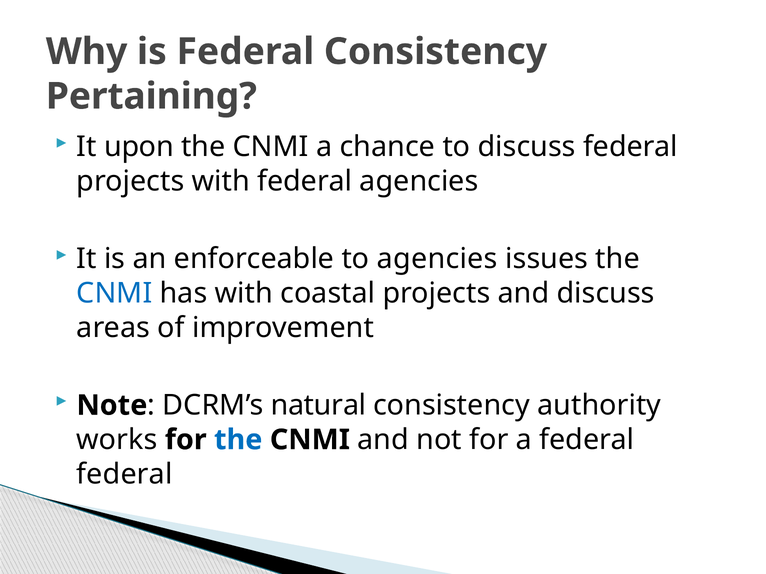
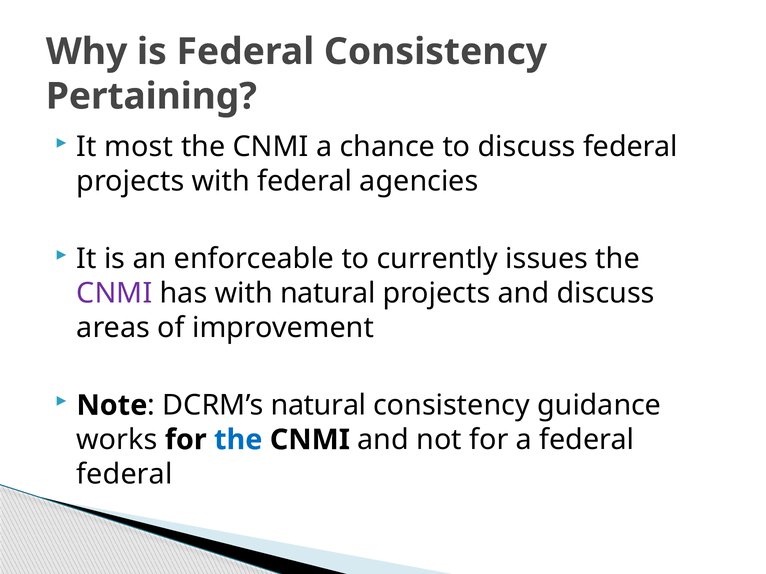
upon: upon -> most
to agencies: agencies -> currently
CNMI at (114, 294) colour: blue -> purple
with coastal: coastal -> natural
authority: authority -> guidance
